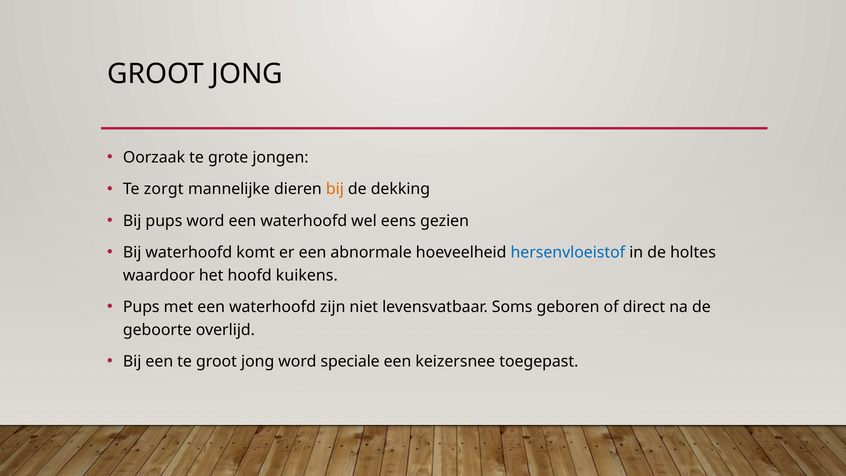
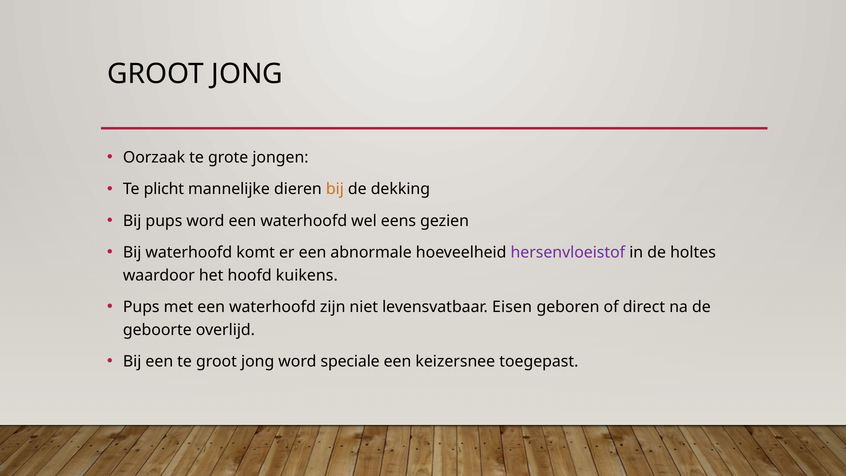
zorgt: zorgt -> plicht
hersenvloeistof colour: blue -> purple
Soms: Soms -> Eisen
